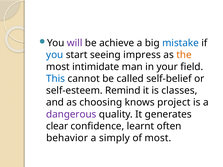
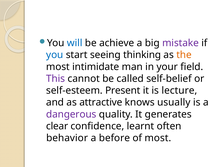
will colour: purple -> blue
mistake colour: blue -> purple
impress: impress -> thinking
This colour: blue -> purple
Remind: Remind -> Present
classes: classes -> lecture
choosing: choosing -> attractive
project: project -> usually
simply: simply -> before
